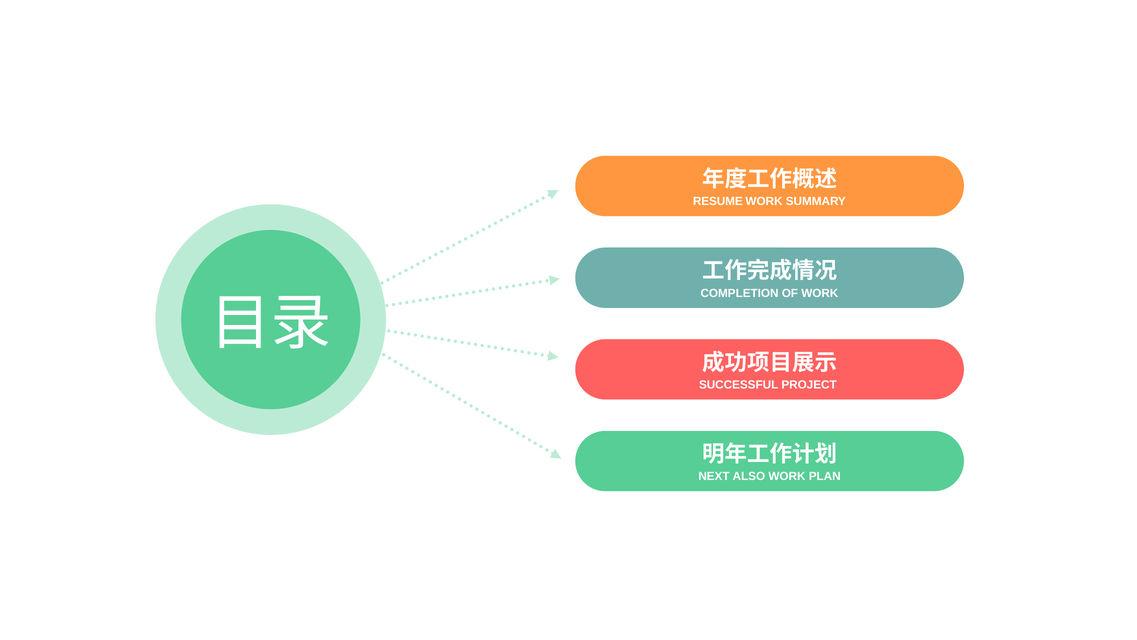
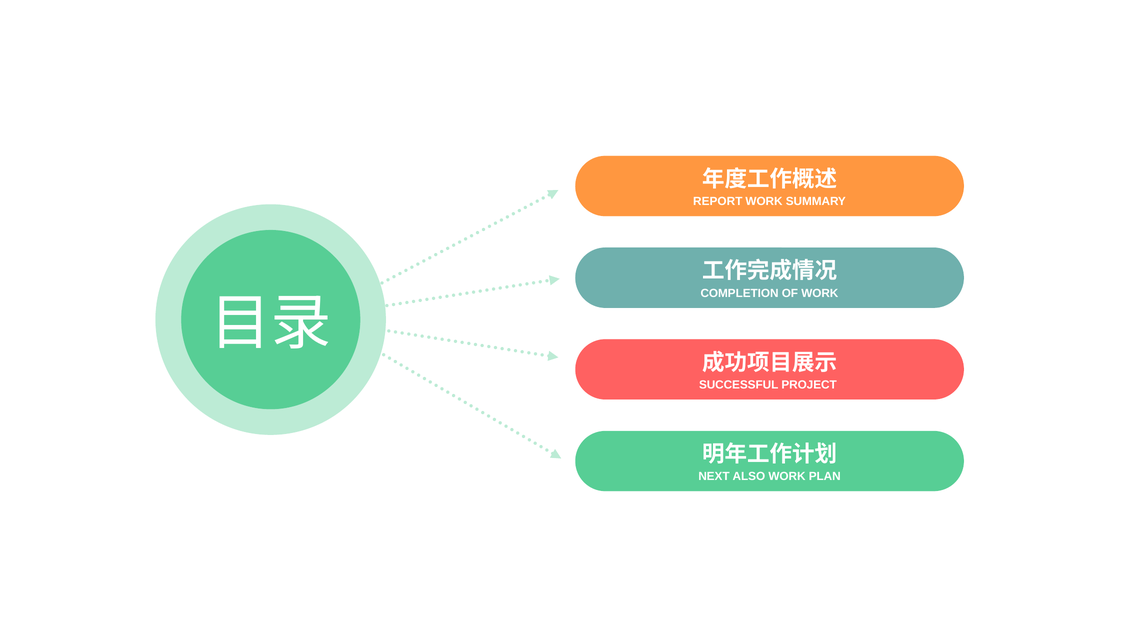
RESUME: RESUME -> REPORT
